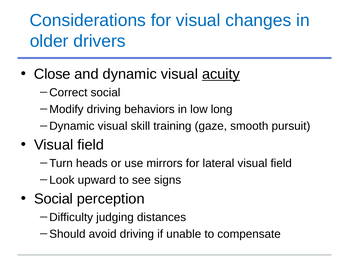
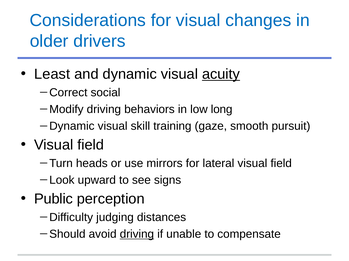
Close: Close -> Least
Social at (53, 199): Social -> Public
driving at (137, 235) underline: none -> present
